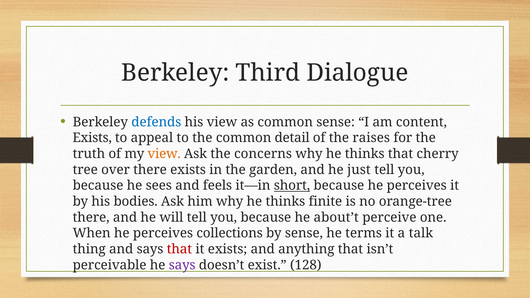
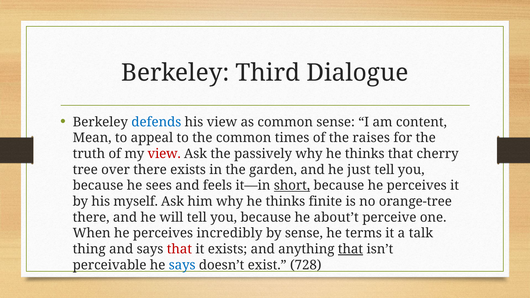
Exists at (92, 138): Exists -> Mean
detail: detail -> times
view at (164, 154) colour: orange -> red
concerns: concerns -> passively
bodies: bodies -> myself
collections: collections -> incredibly
that at (350, 249) underline: none -> present
says at (182, 265) colour: purple -> blue
128: 128 -> 728
